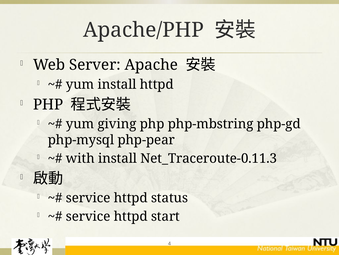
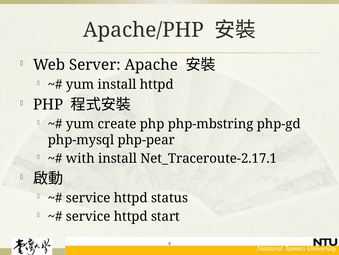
giving: giving -> create
Net_Traceroute-0.11.3: Net_Traceroute-0.11.3 -> Net_Traceroute-2.17.1
